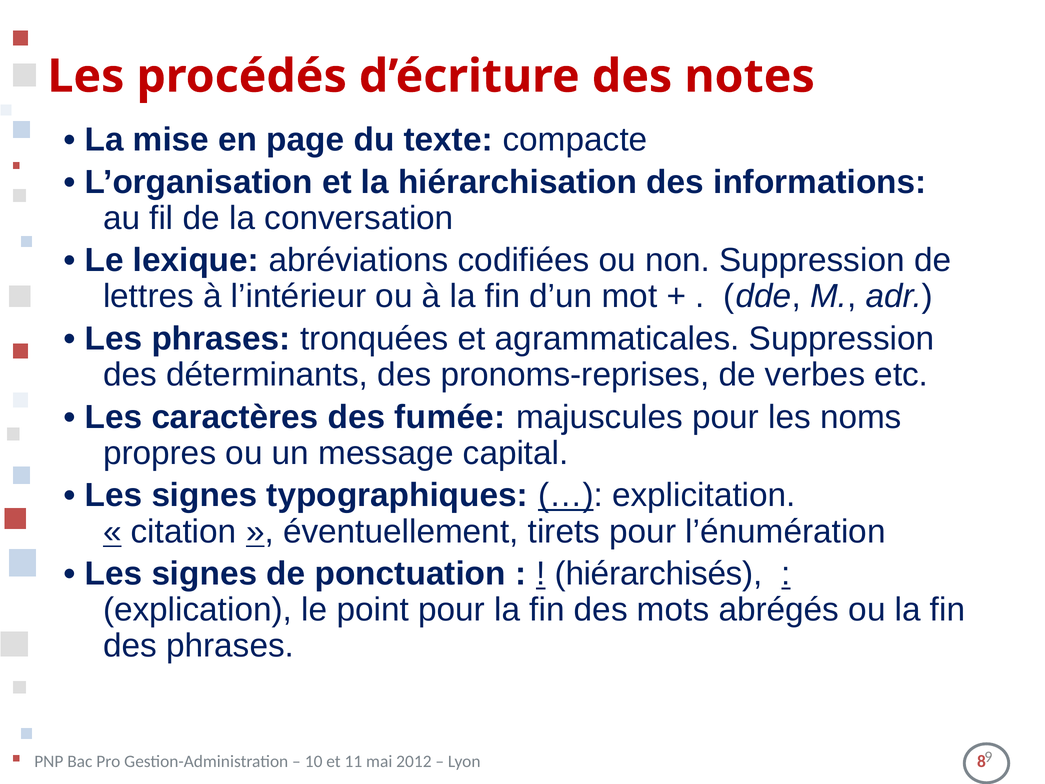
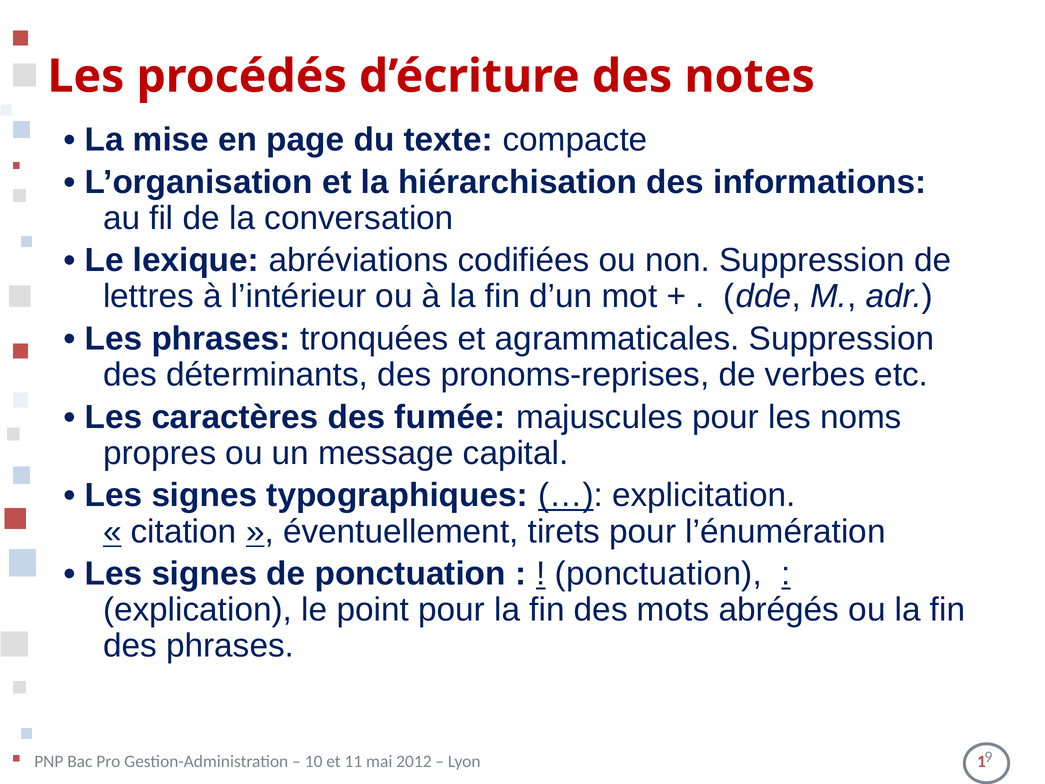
hiérarchisés at (659, 574): hiérarchisés -> ponctuation
8: 8 -> 1
